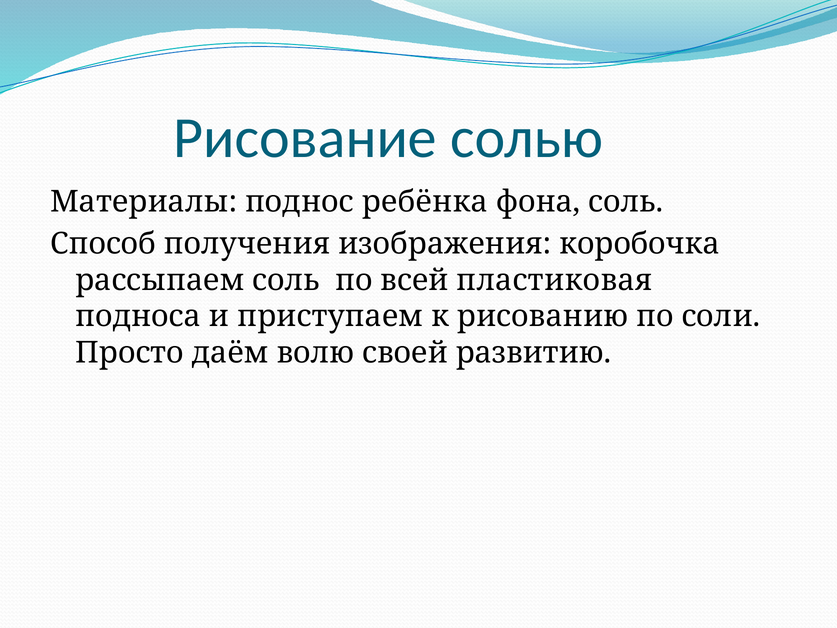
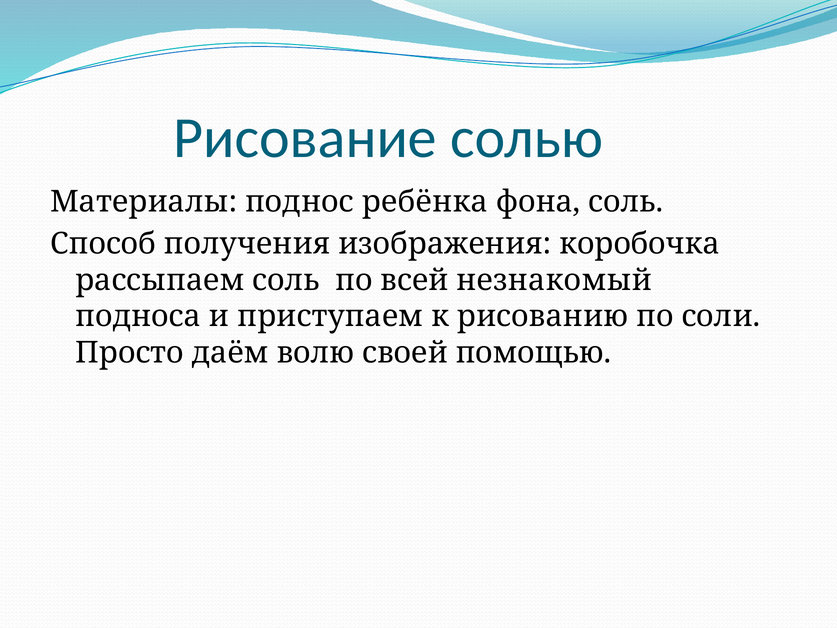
пластиковая: пластиковая -> незнакомый
развитию: развитию -> помощью
